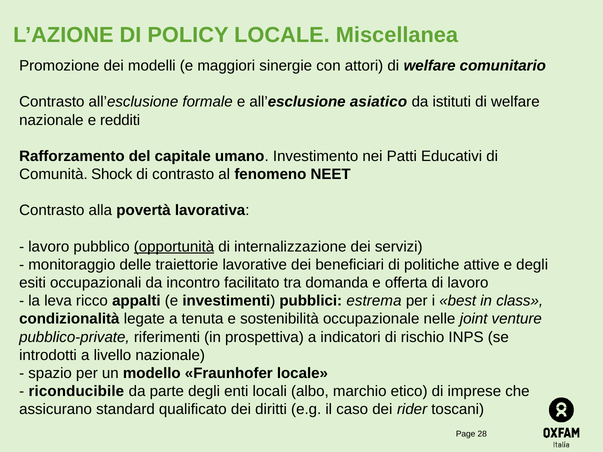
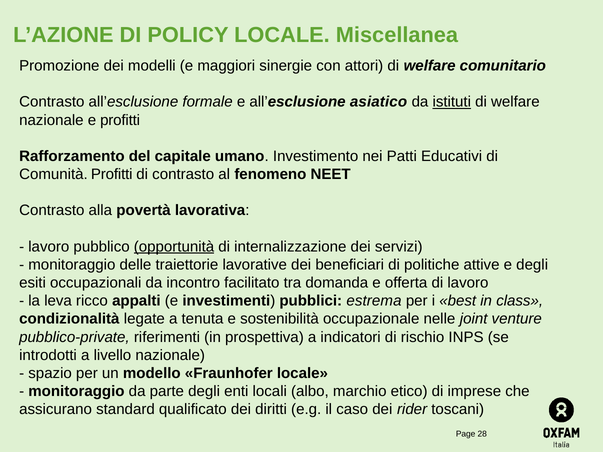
istituti underline: none -> present
e redditi: redditi -> profitti
Comunità Shock: Shock -> Profitti
riconducibile at (76, 391): riconducibile -> monitoraggio
